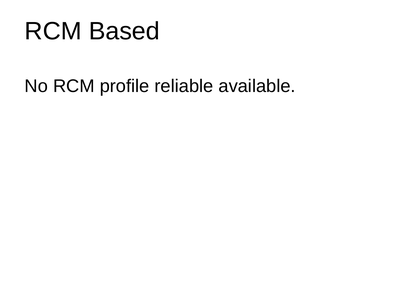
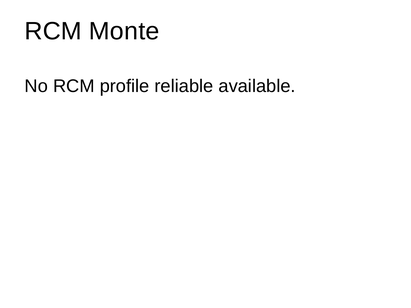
Based: Based -> Monte
